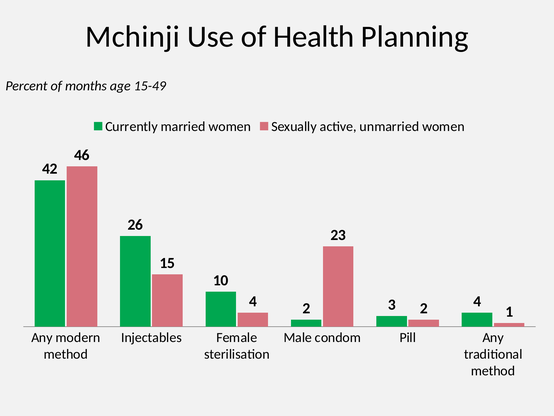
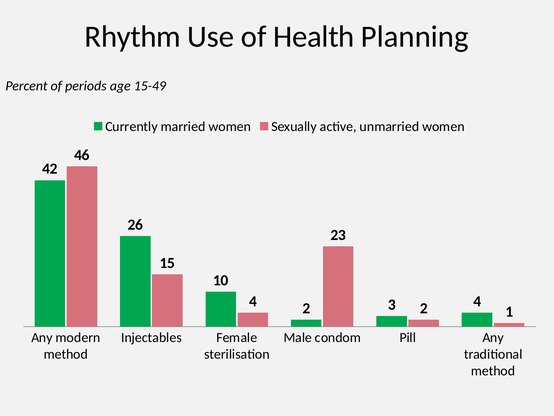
Mchinji: Mchinji -> Rhythm
months: months -> periods
